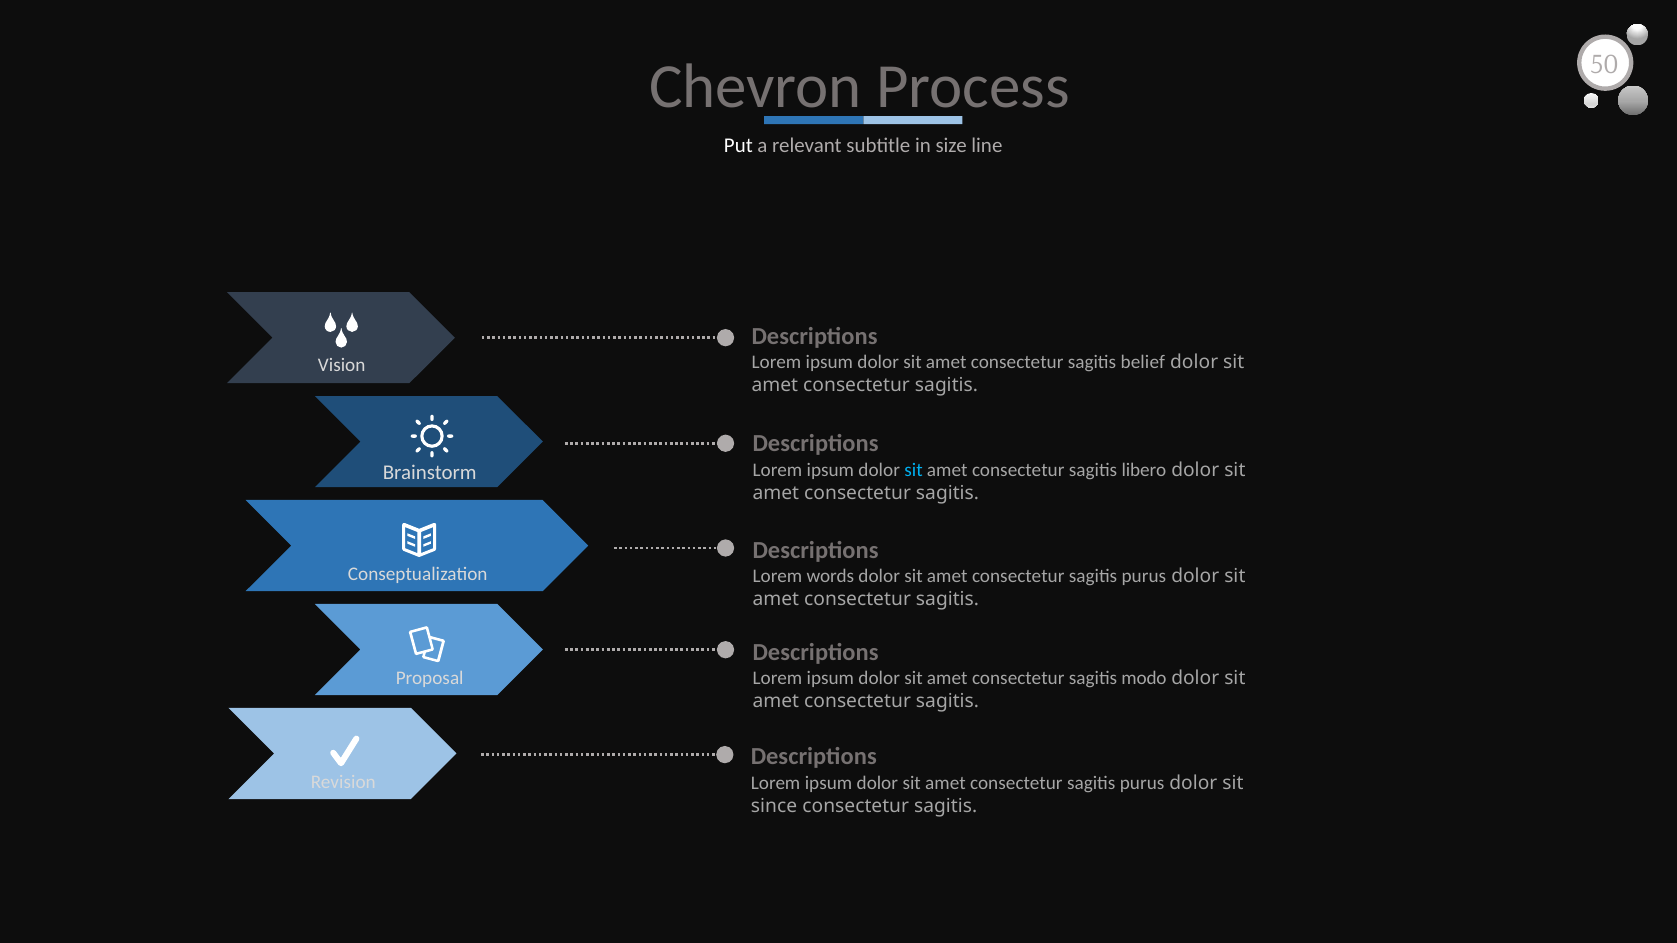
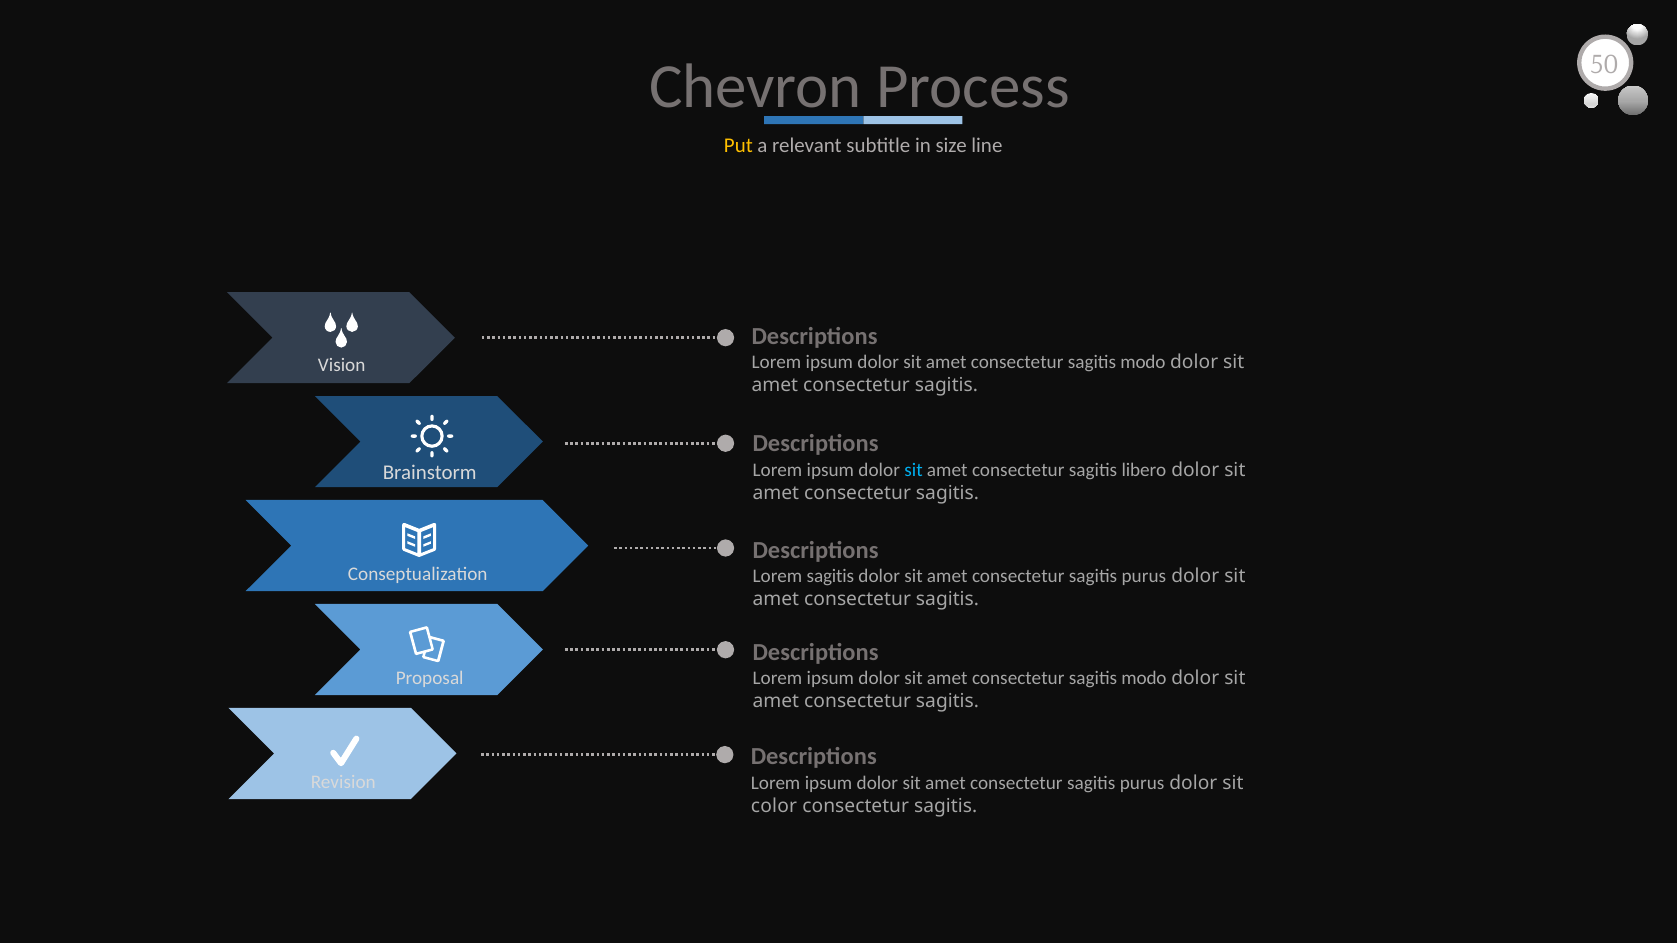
Put colour: white -> yellow
belief at (1143, 362): belief -> modo
Lorem words: words -> sagitis
since: since -> color
